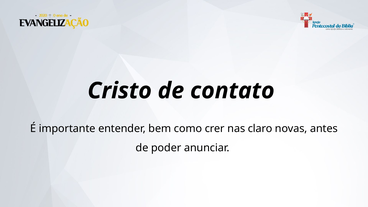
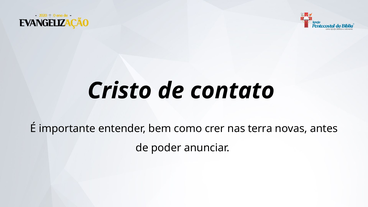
claro: claro -> terra
